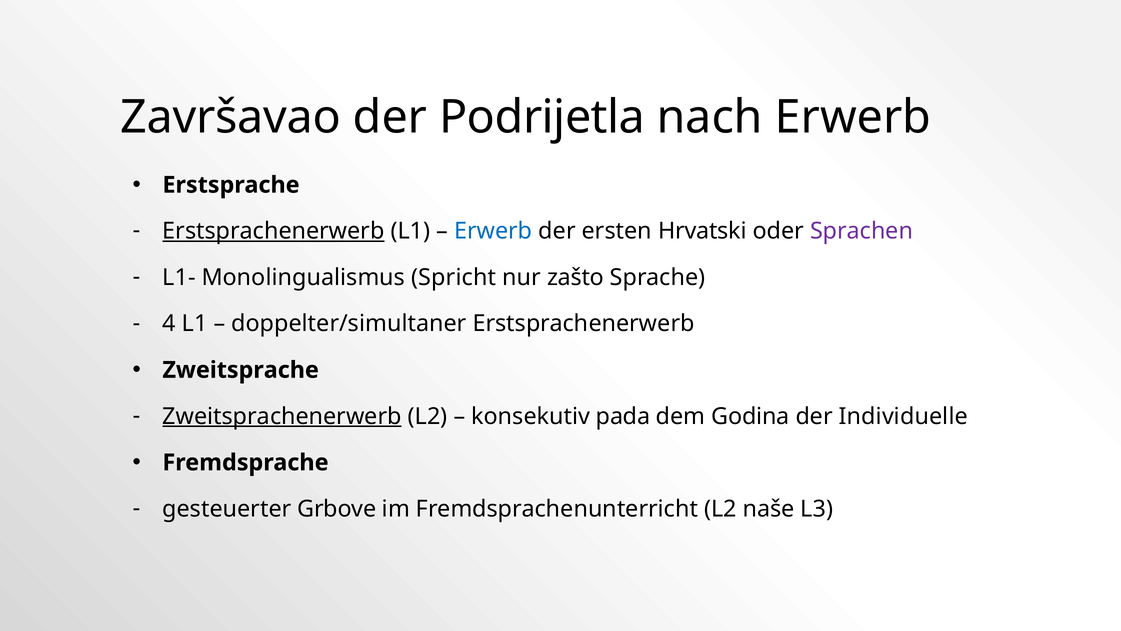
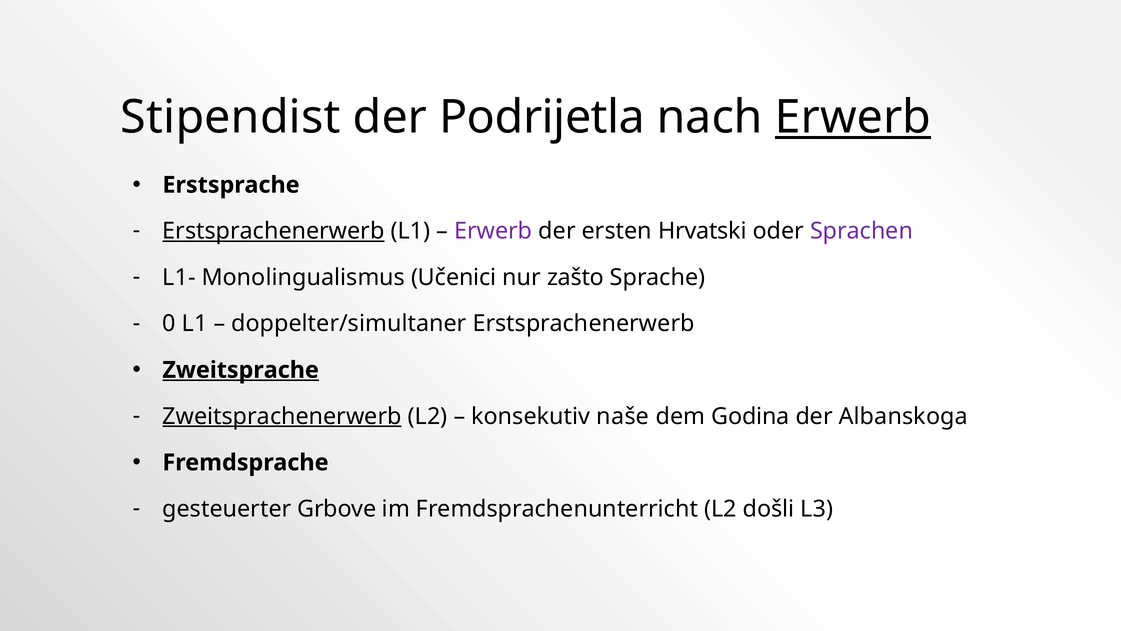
Završavao: Završavao -> Stipendist
Erwerb at (853, 117) underline: none -> present
Erwerb at (493, 231) colour: blue -> purple
Spricht: Spricht -> Učenici
4: 4 -> 0
Zweitsprache underline: none -> present
pada: pada -> naše
Individuelle: Individuelle -> Albanskoga
naše: naše -> došli
